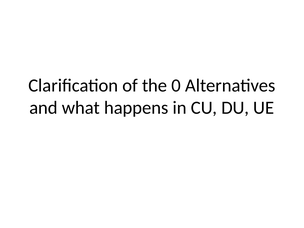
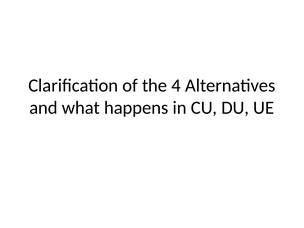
0: 0 -> 4
